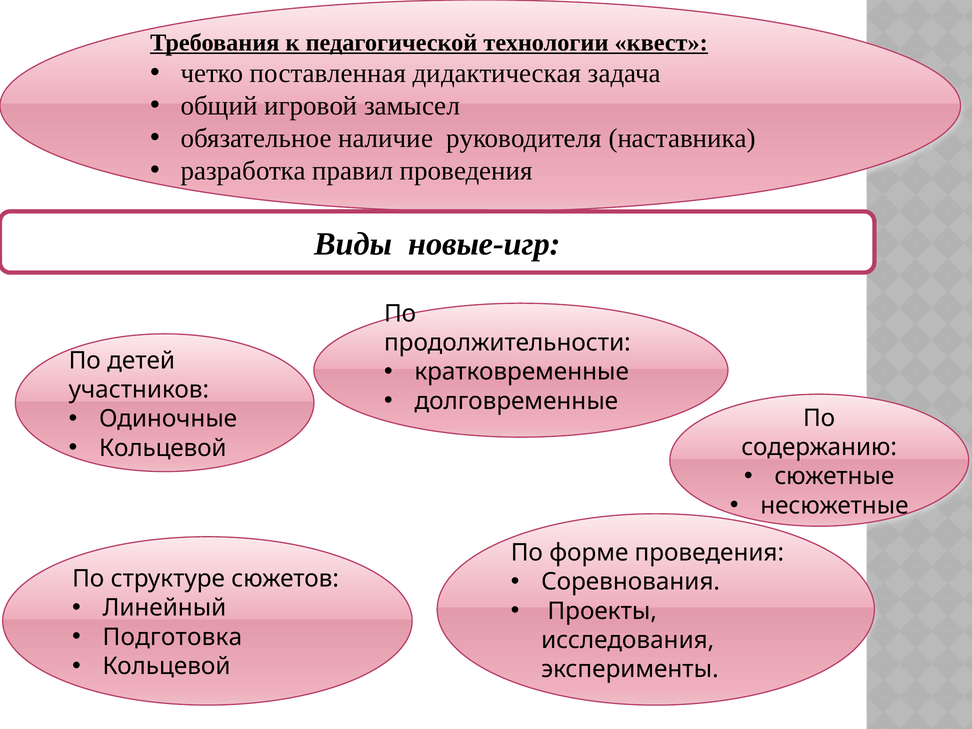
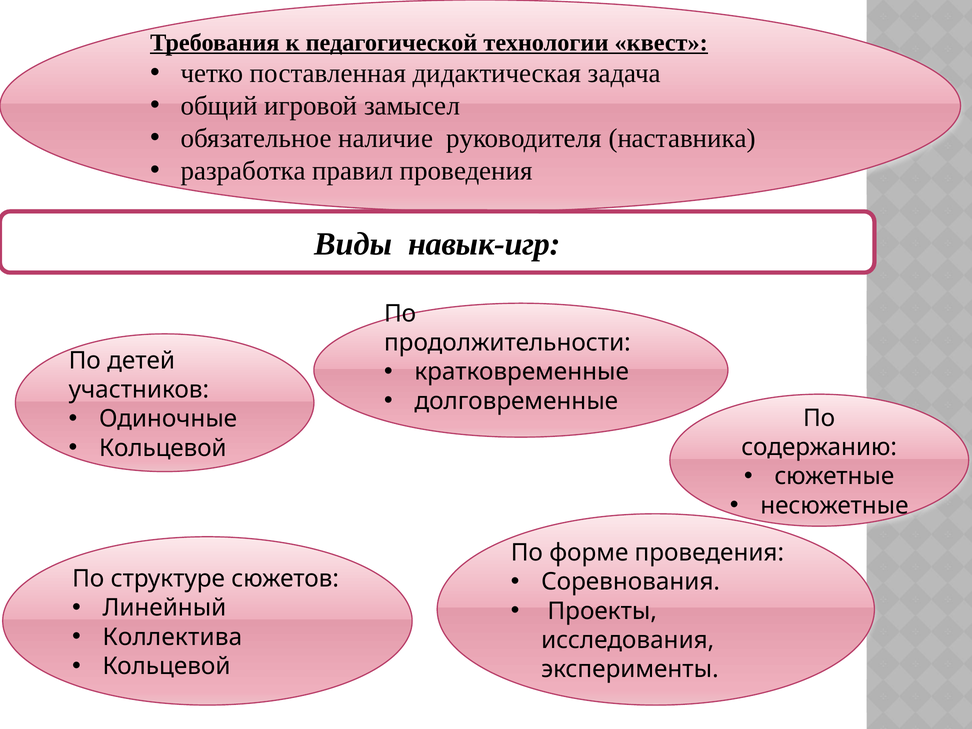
новые-игр: новые-игр -> навык-игр
Подготовка: Подготовка -> Коллектива
